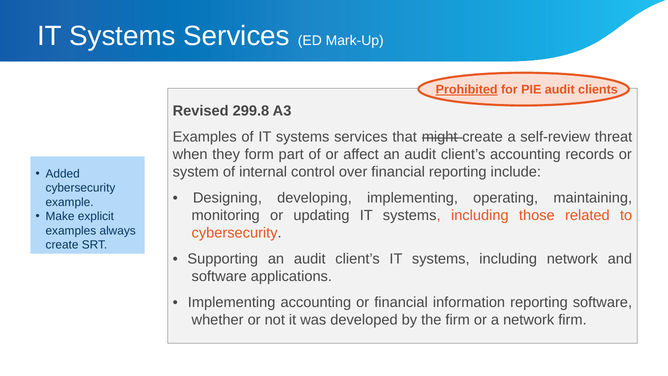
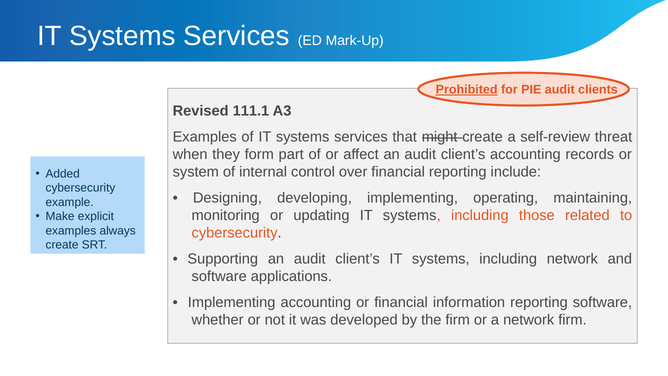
299.8: 299.8 -> 111.1
